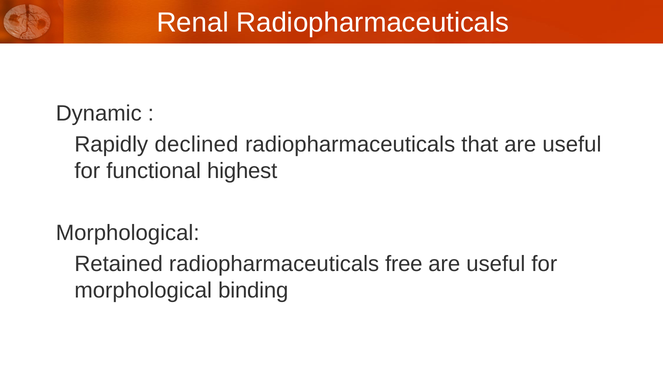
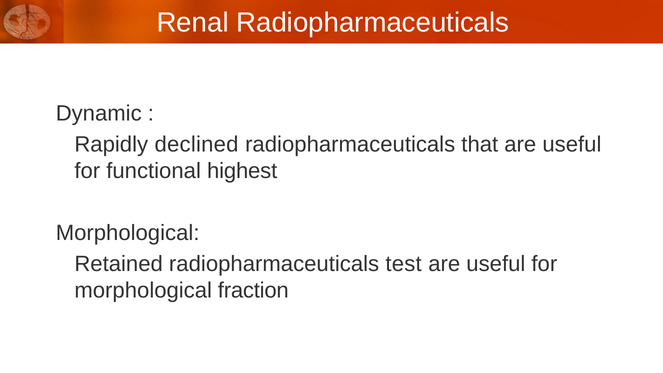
free: free -> test
binding: binding -> fraction
